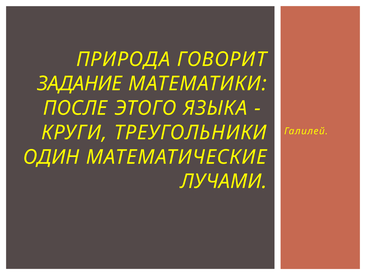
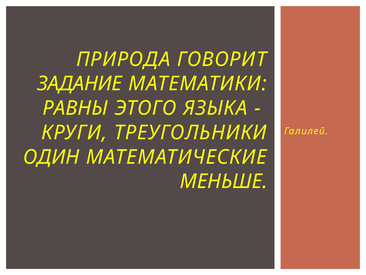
ПОСЛЕ: ПОСЛЕ -> РАВНЫ
ЛУЧАМИ: ЛУЧАМИ -> МЕНЬШЕ
